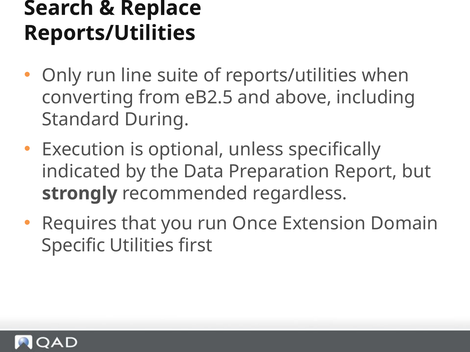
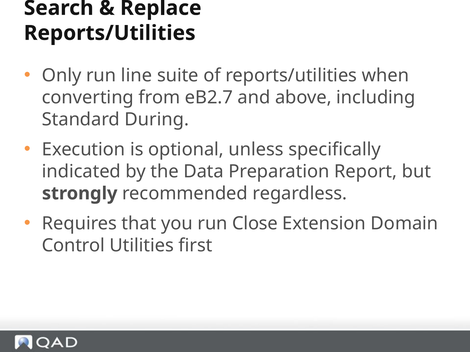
eB2.5: eB2.5 -> eB2.7
Once: Once -> Close
Specific: Specific -> Control
